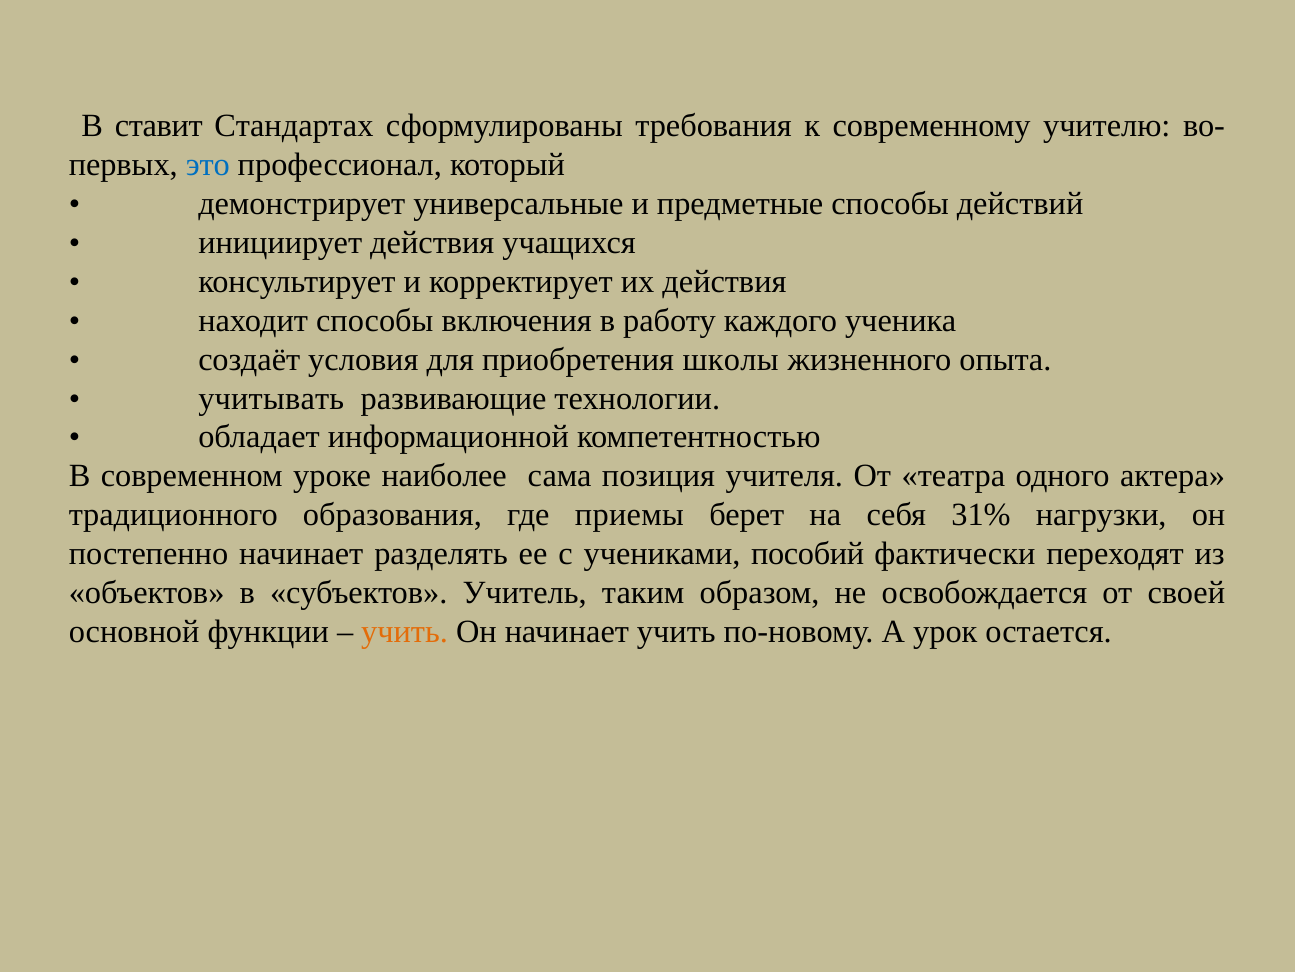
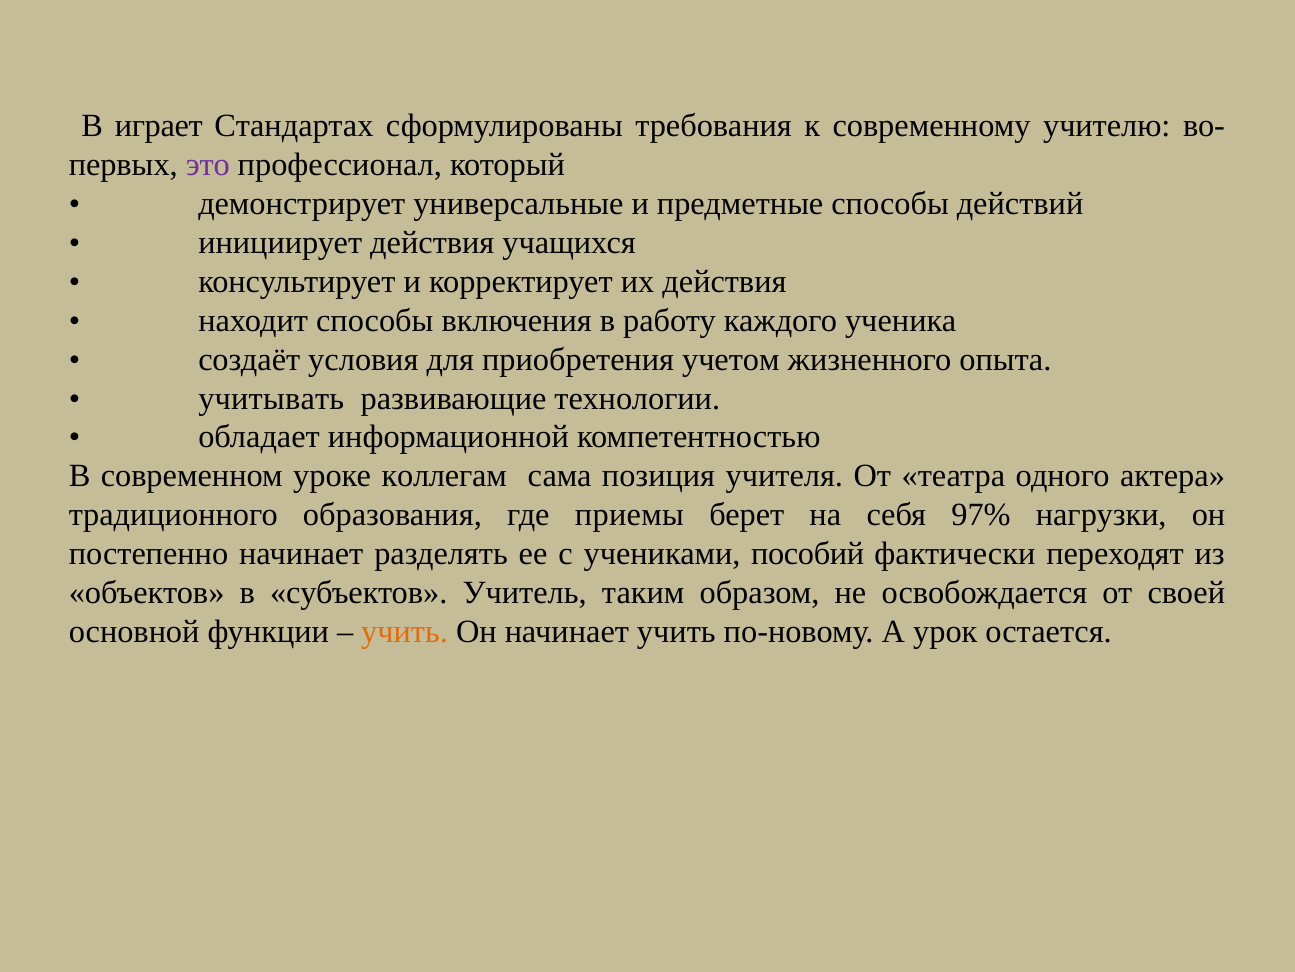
ставит: ставит -> играет
это colour: blue -> purple
школы: школы -> учетом
наиболее: наиболее -> коллегам
31%: 31% -> 97%
